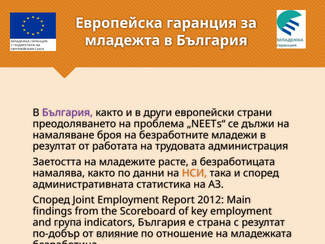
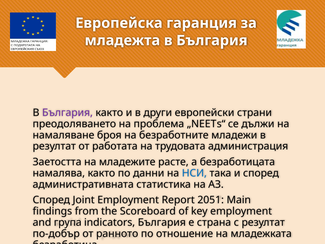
НСИ colour: orange -> blue
2012: 2012 -> 2051
влияние: влияние -> ранното
